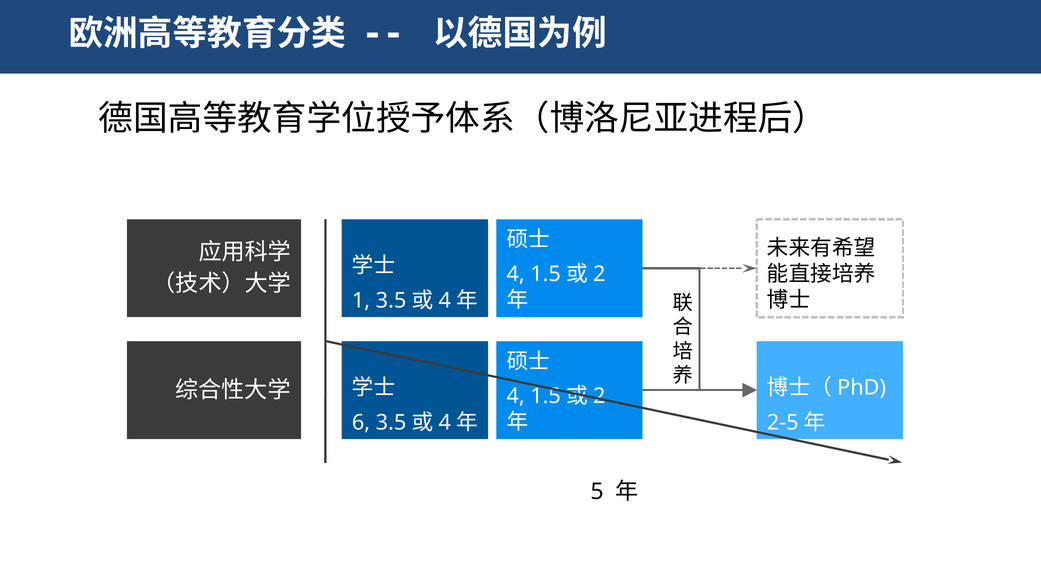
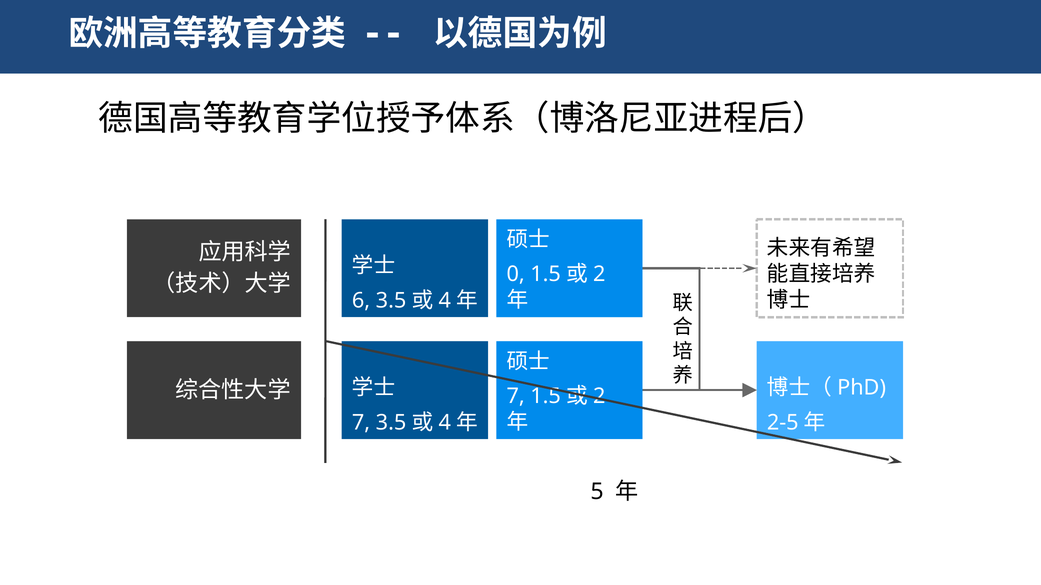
4 at (516, 275): 4 -> 0
1: 1 -> 6
4 at (516, 397): 4 -> 7
6 at (361, 423): 6 -> 7
